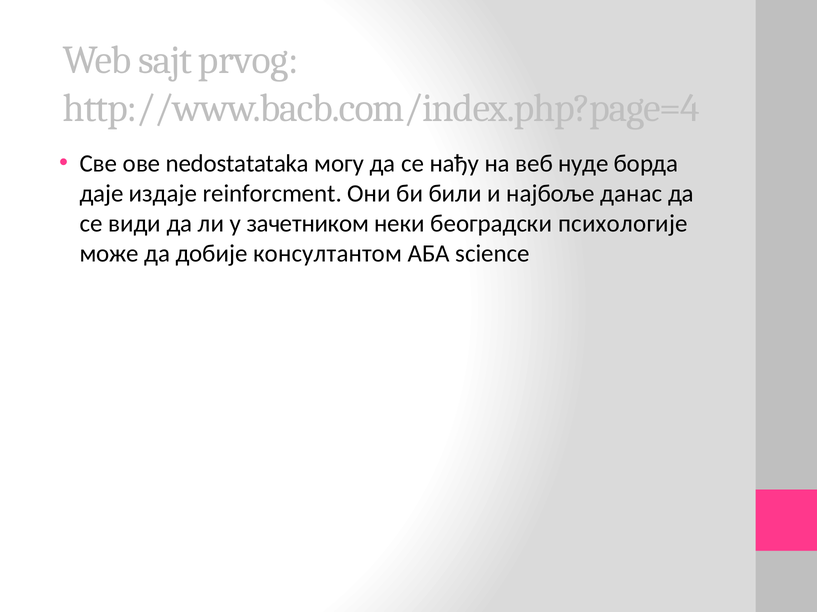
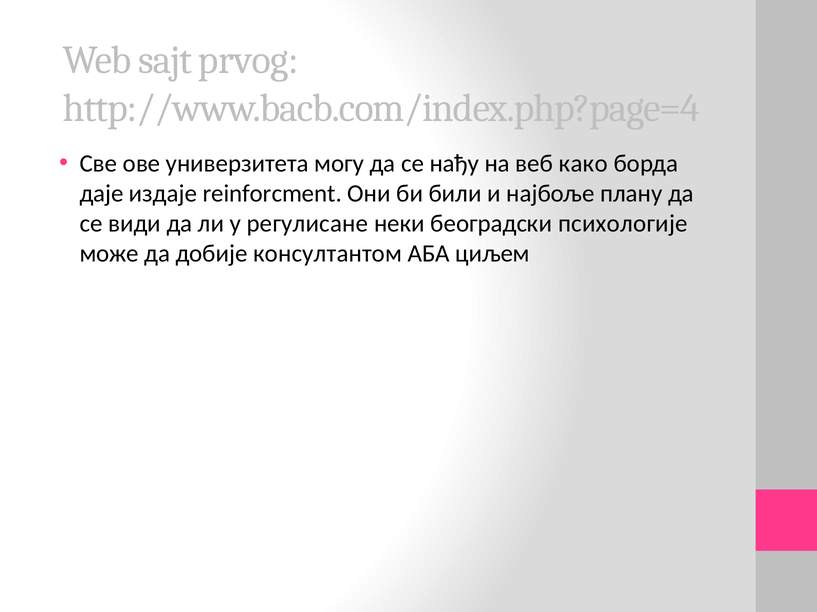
nedostatataka: nedostatataka -> универзитета
нуде: нуде -> како
данас: данас -> плану
зачетником: зачетником -> регулисане
science: science -> циљем
